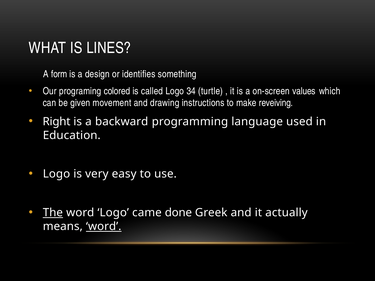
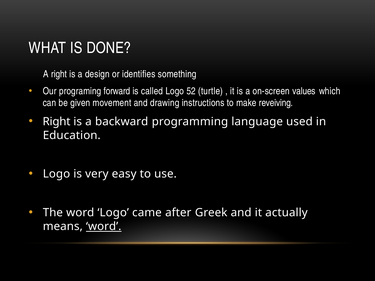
LINES: LINES -> DONE
A form: form -> right
colored: colored -> forward
34: 34 -> 52
The underline: present -> none
done: done -> after
